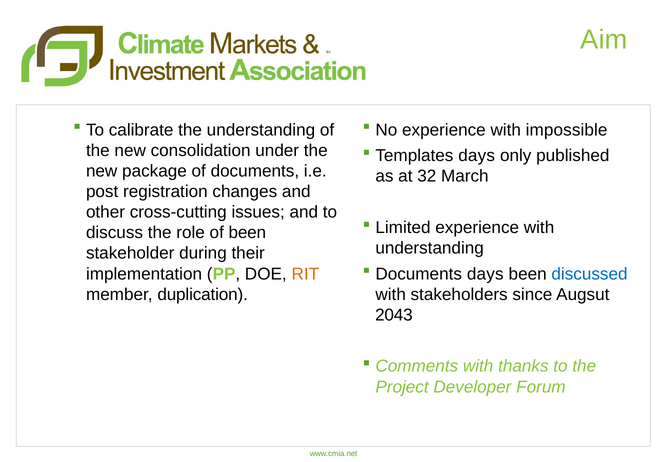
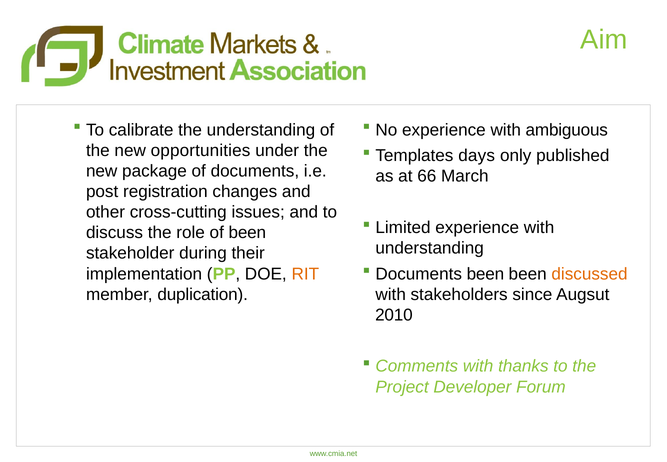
impossible: impossible -> ambiguous
consolidation: consolidation -> opportunities
32: 32 -> 66
Documents days: days -> been
discussed colour: blue -> orange
2043: 2043 -> 2010
